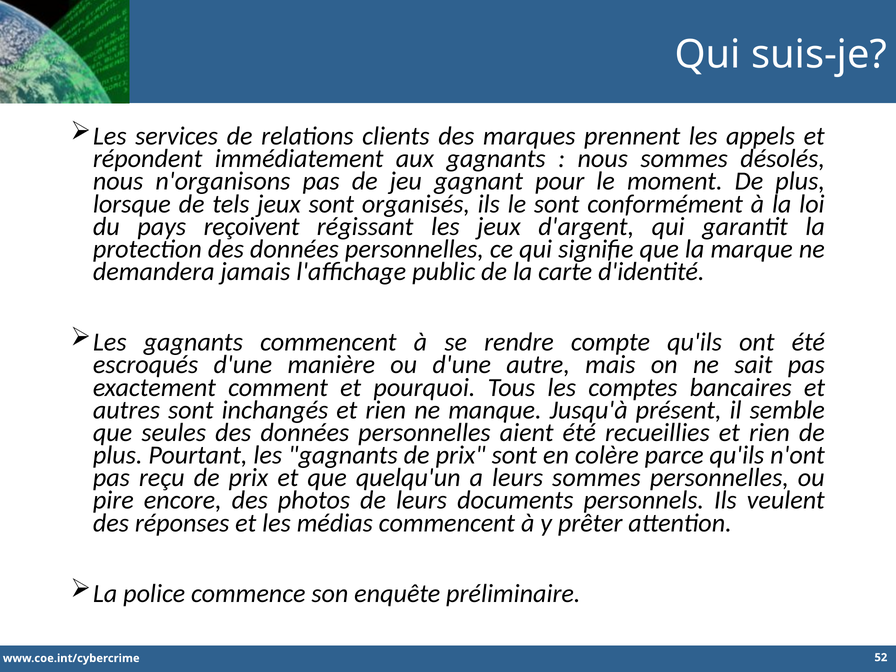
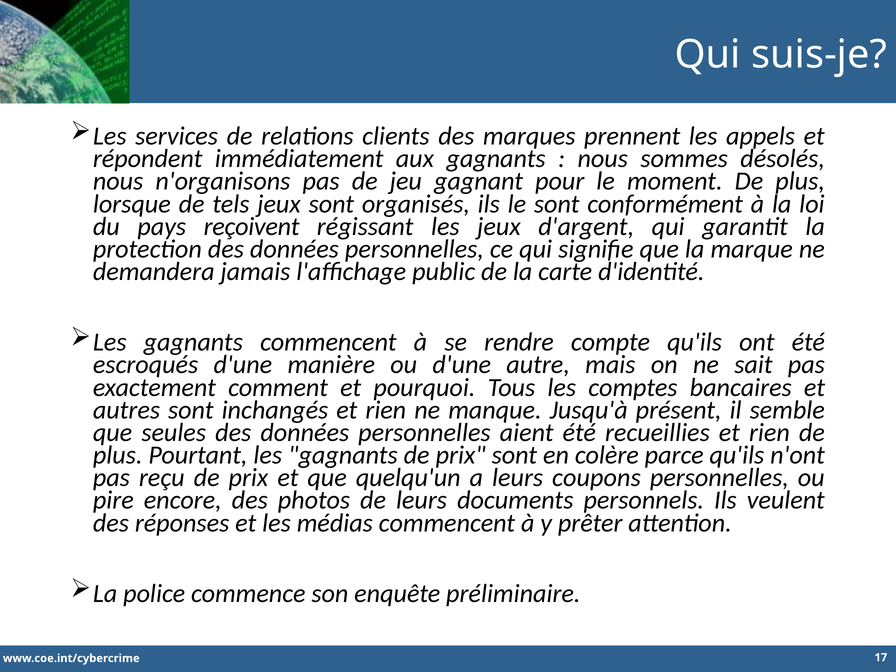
leurs sommes: sommes -> coupons
52: 52 -> 17
